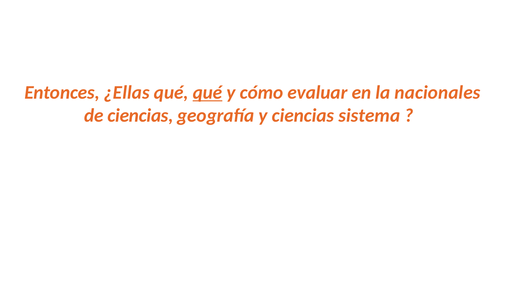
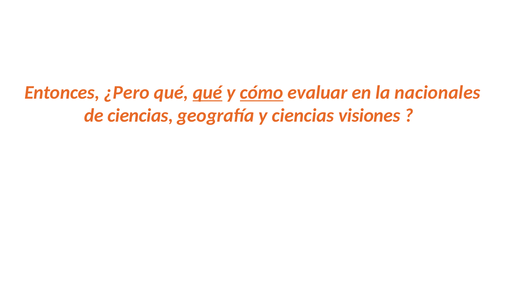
¿Ellas: ¿Ellas -> ¿Pero
cómo underline: none -> present
sistema: sistema -> visiones
